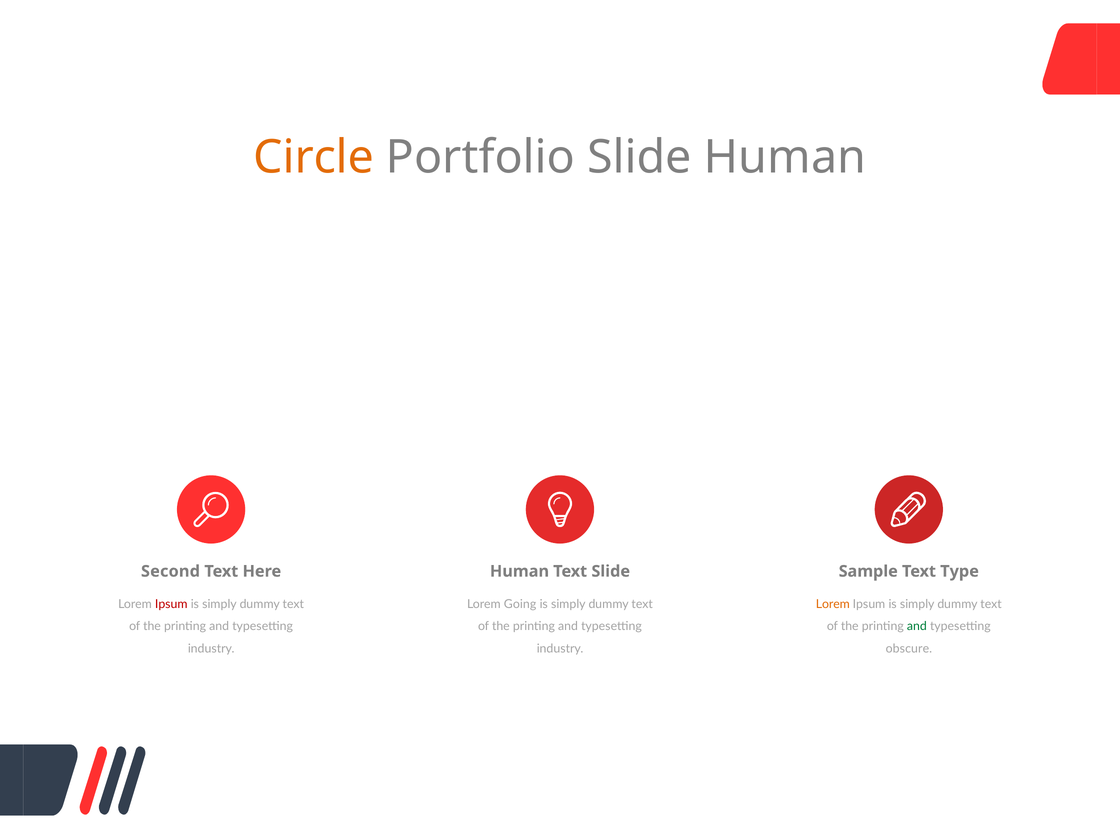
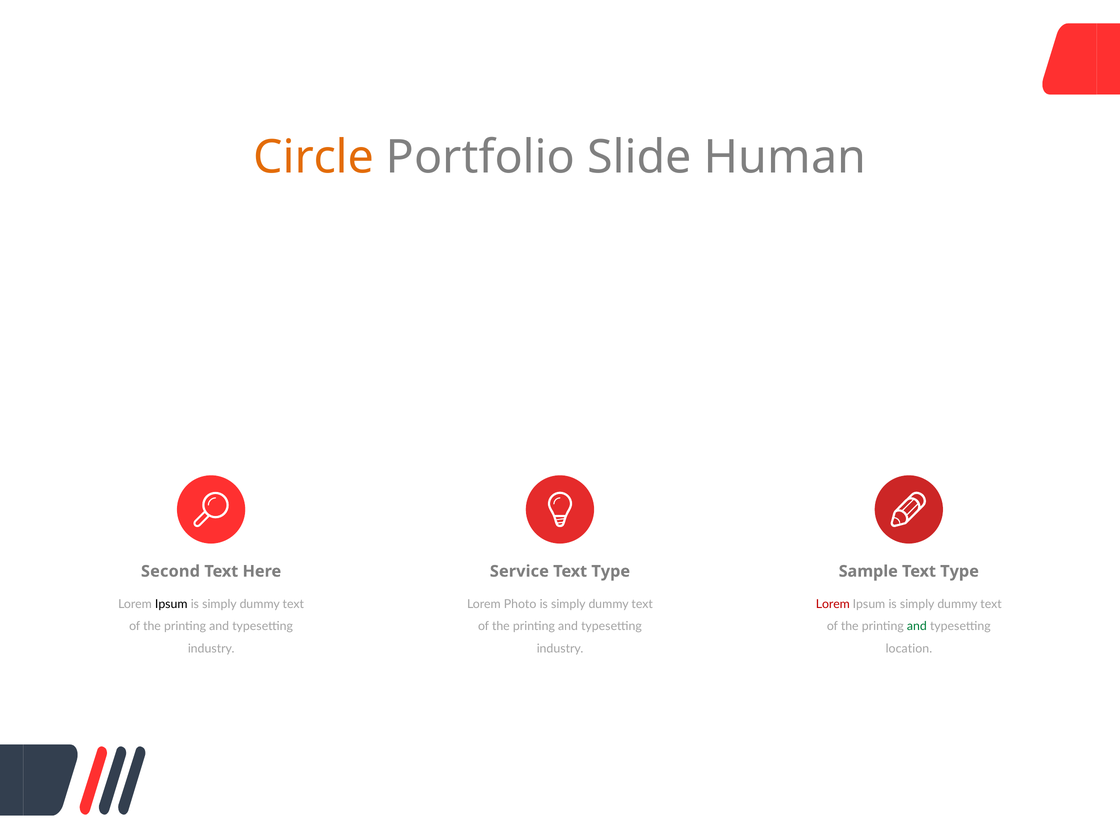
Here Human: Human -> Service
Slide at (611, 571): Slide -> Type
Ipsum at (171, 604) colour: red -> black
Going: Going -> Photo
Lorem at (833, 604) colour: orange -> red
obscure: obscure -> location
